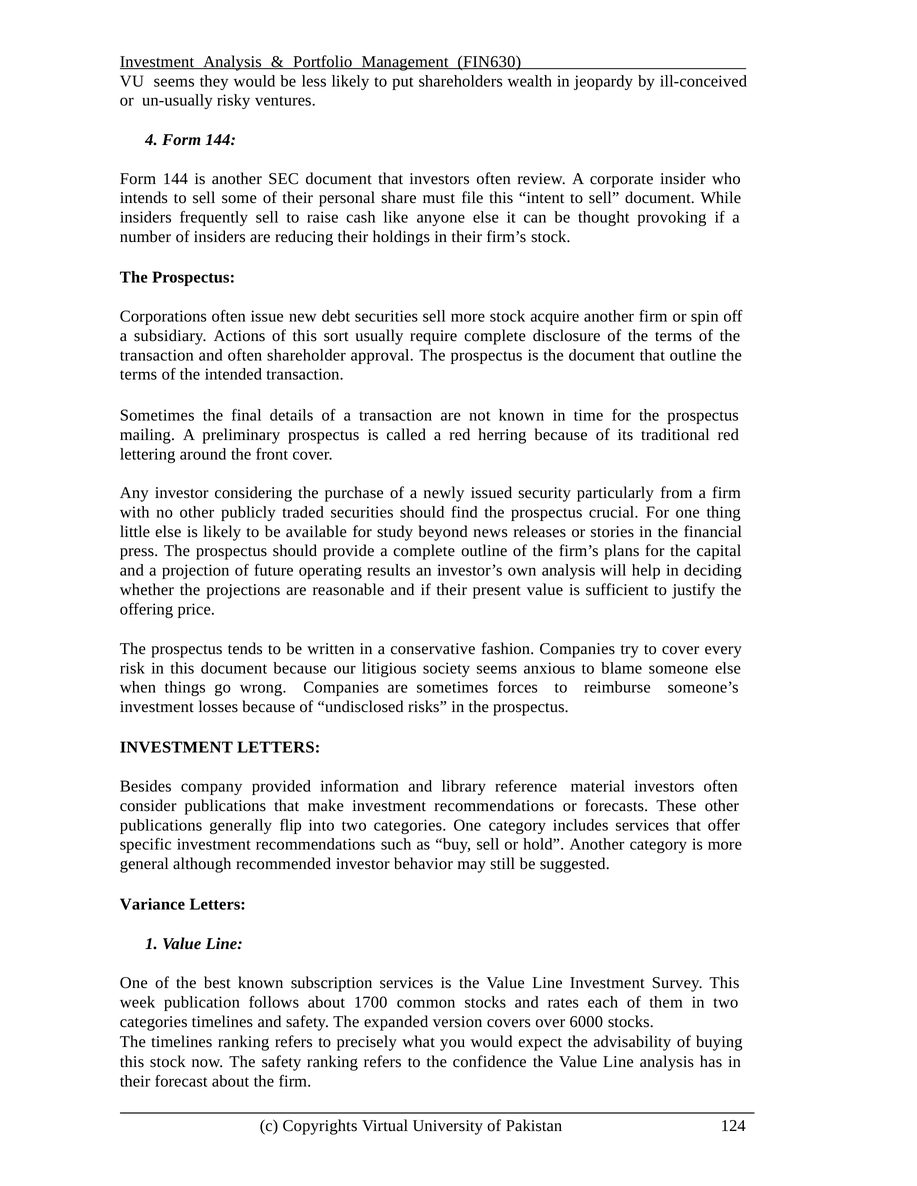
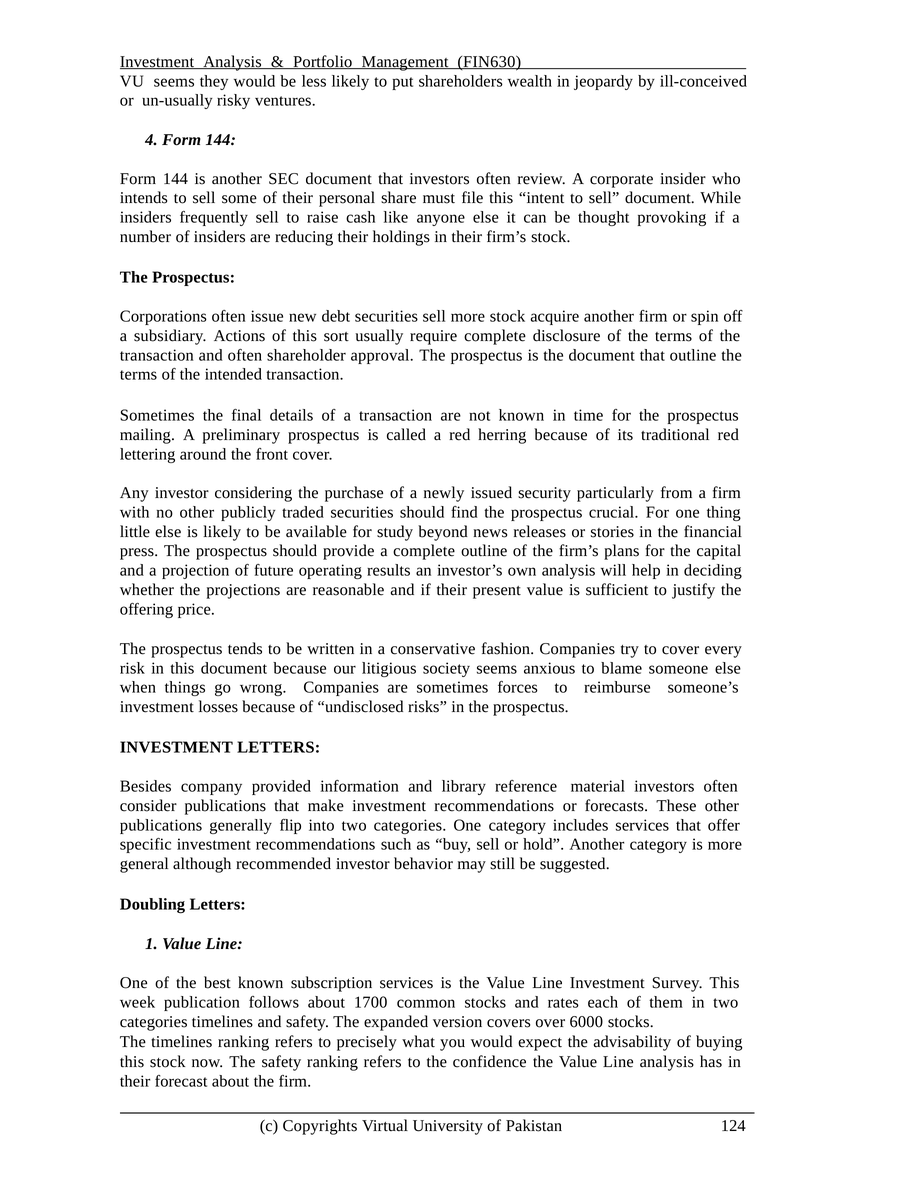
Variance: Variance -> Doubling
